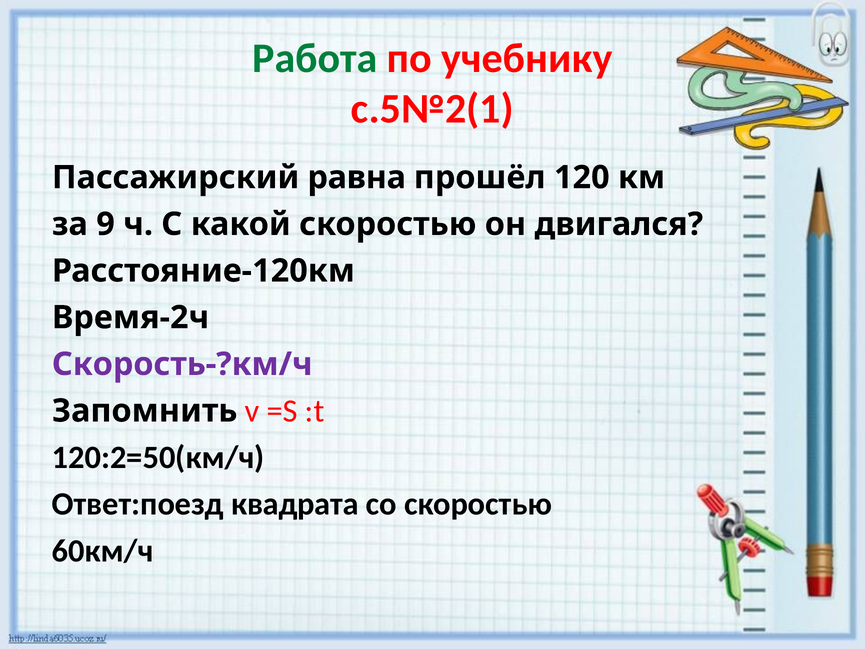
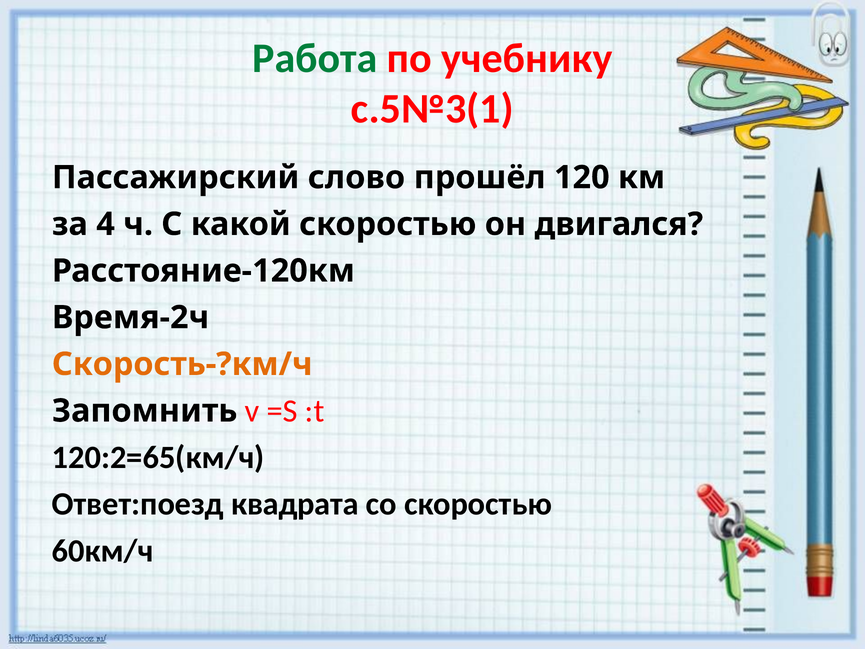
с.5№2(1: с.5№2(1 -> с.5№3(1
равна: равна -> слово
9: 9 -> 4
Скорость-?км/ч colour: purple -> orange
120:2=50(км/ч: 120:2=50(км/ч -> 120:2=65(км/ч
